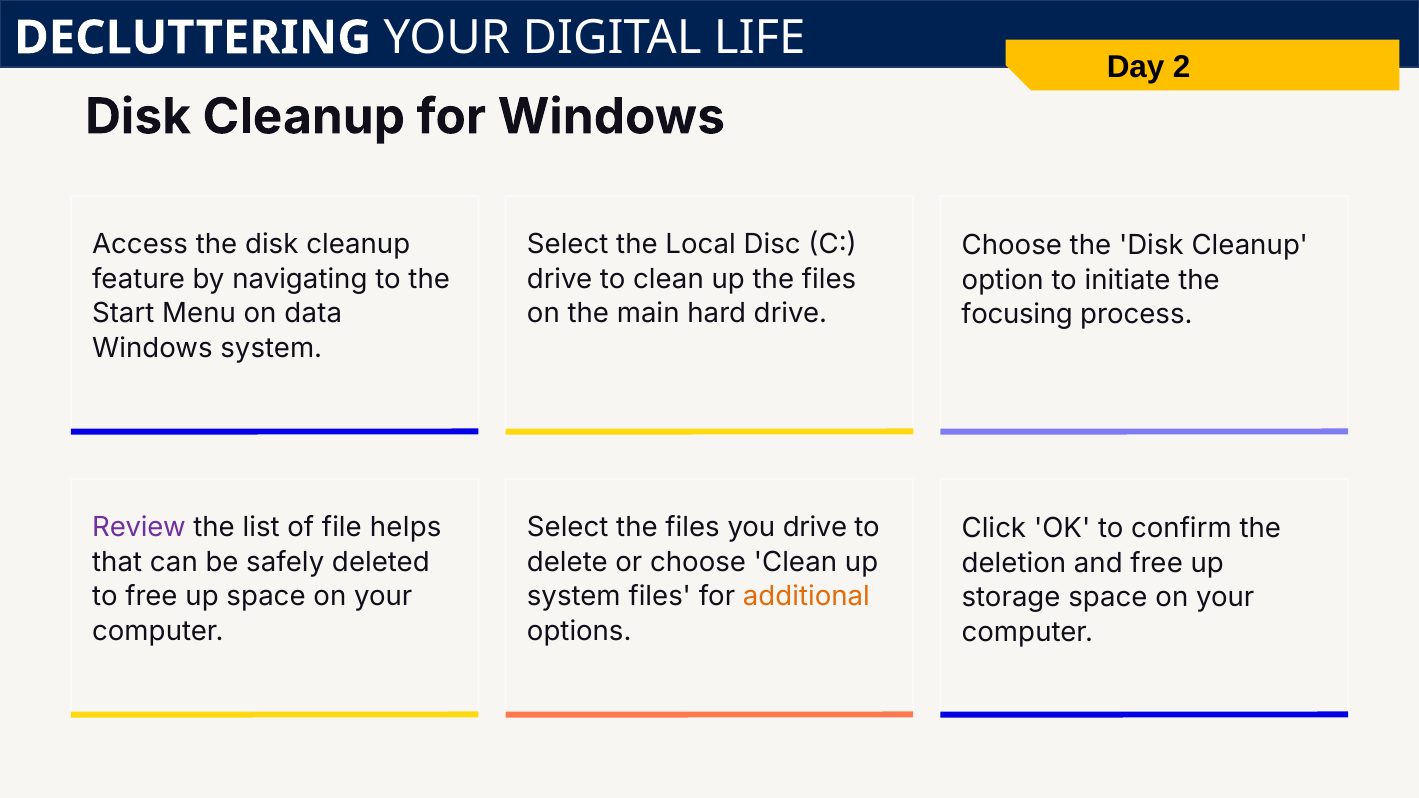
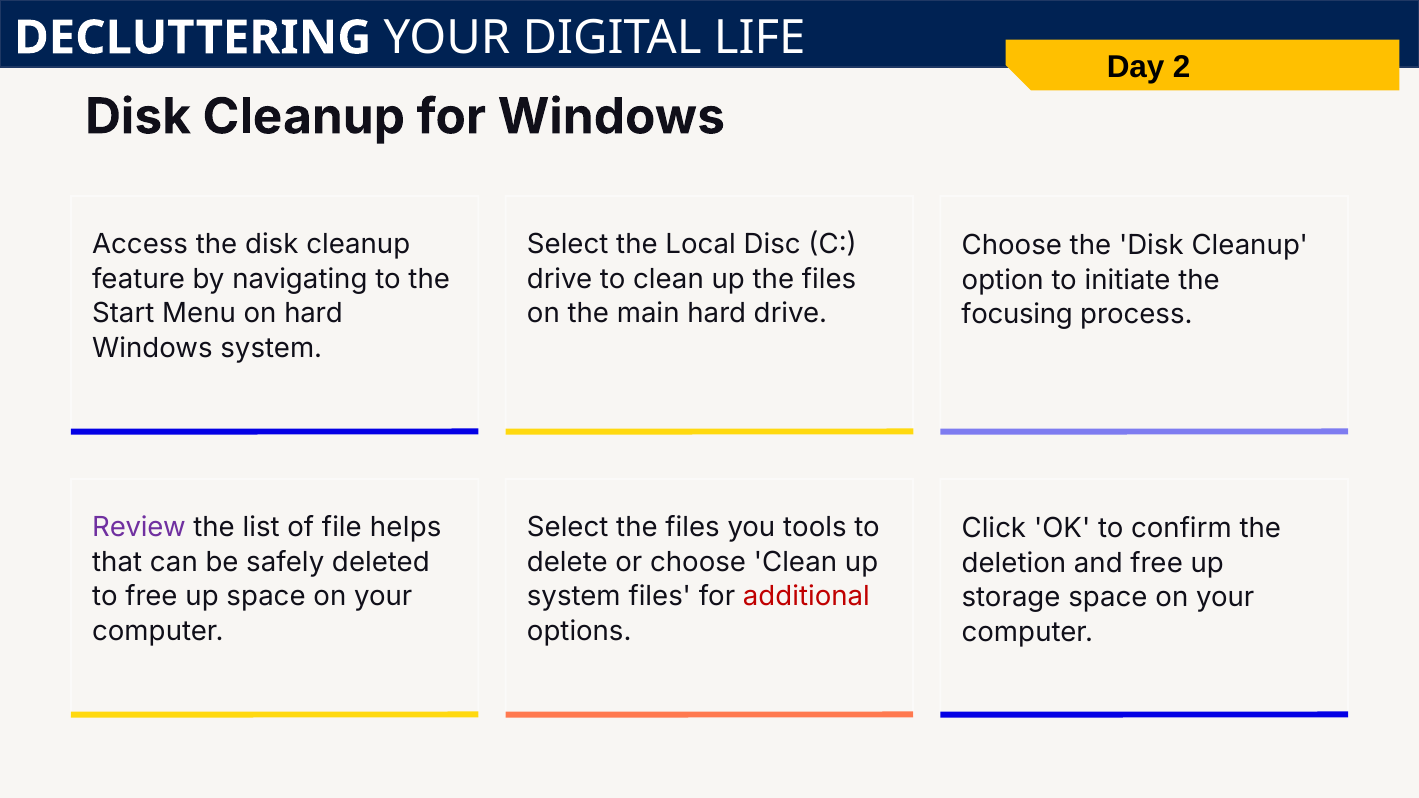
on data: data -> hard
you drive: drive -> tools
additional colour: orange -> red
